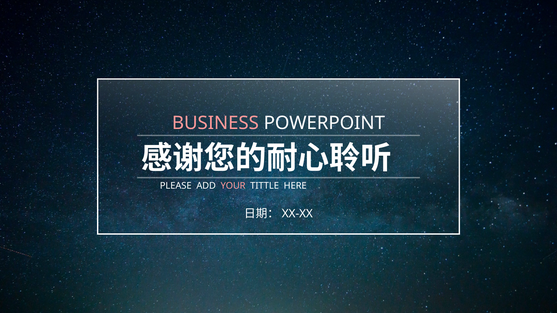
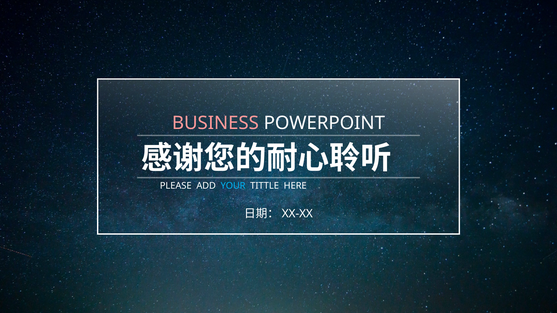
YOUR colour: pink -> light blue
